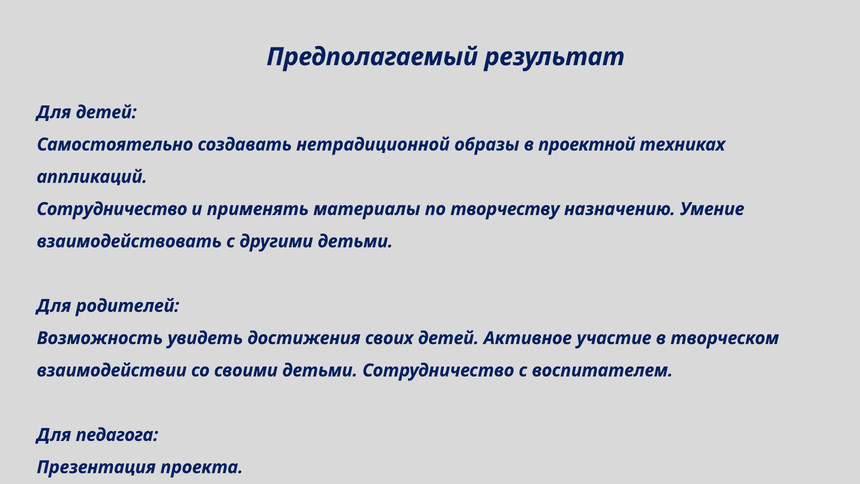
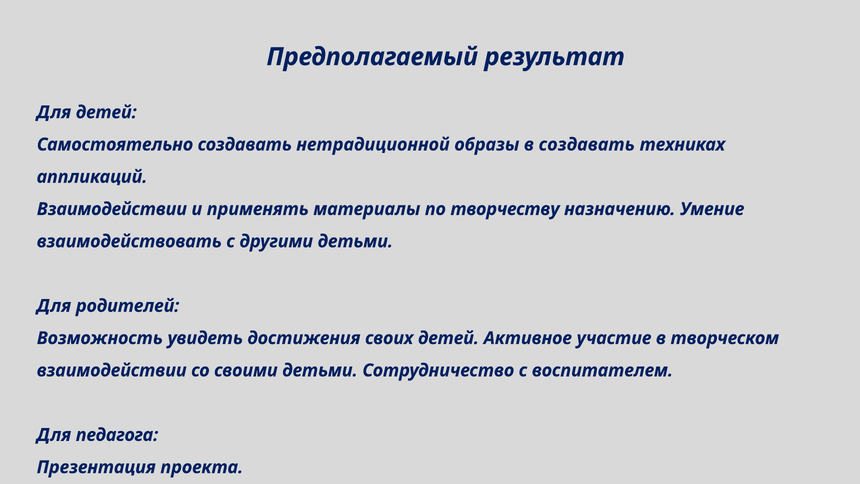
в проектной: проектной -> создавать
Сотрудничество at (112, 209): Сотрудничество -> Взаимодействии
